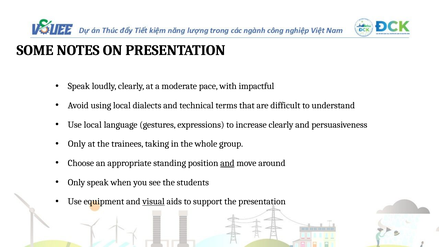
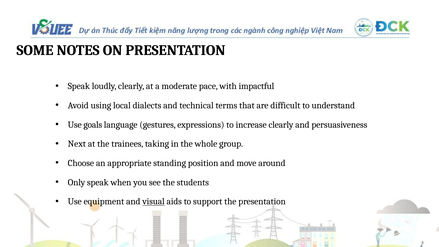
Use local: local -> goals
Only at (77, 144): Only -> Next
and at (227, 163) underline: present -> none
